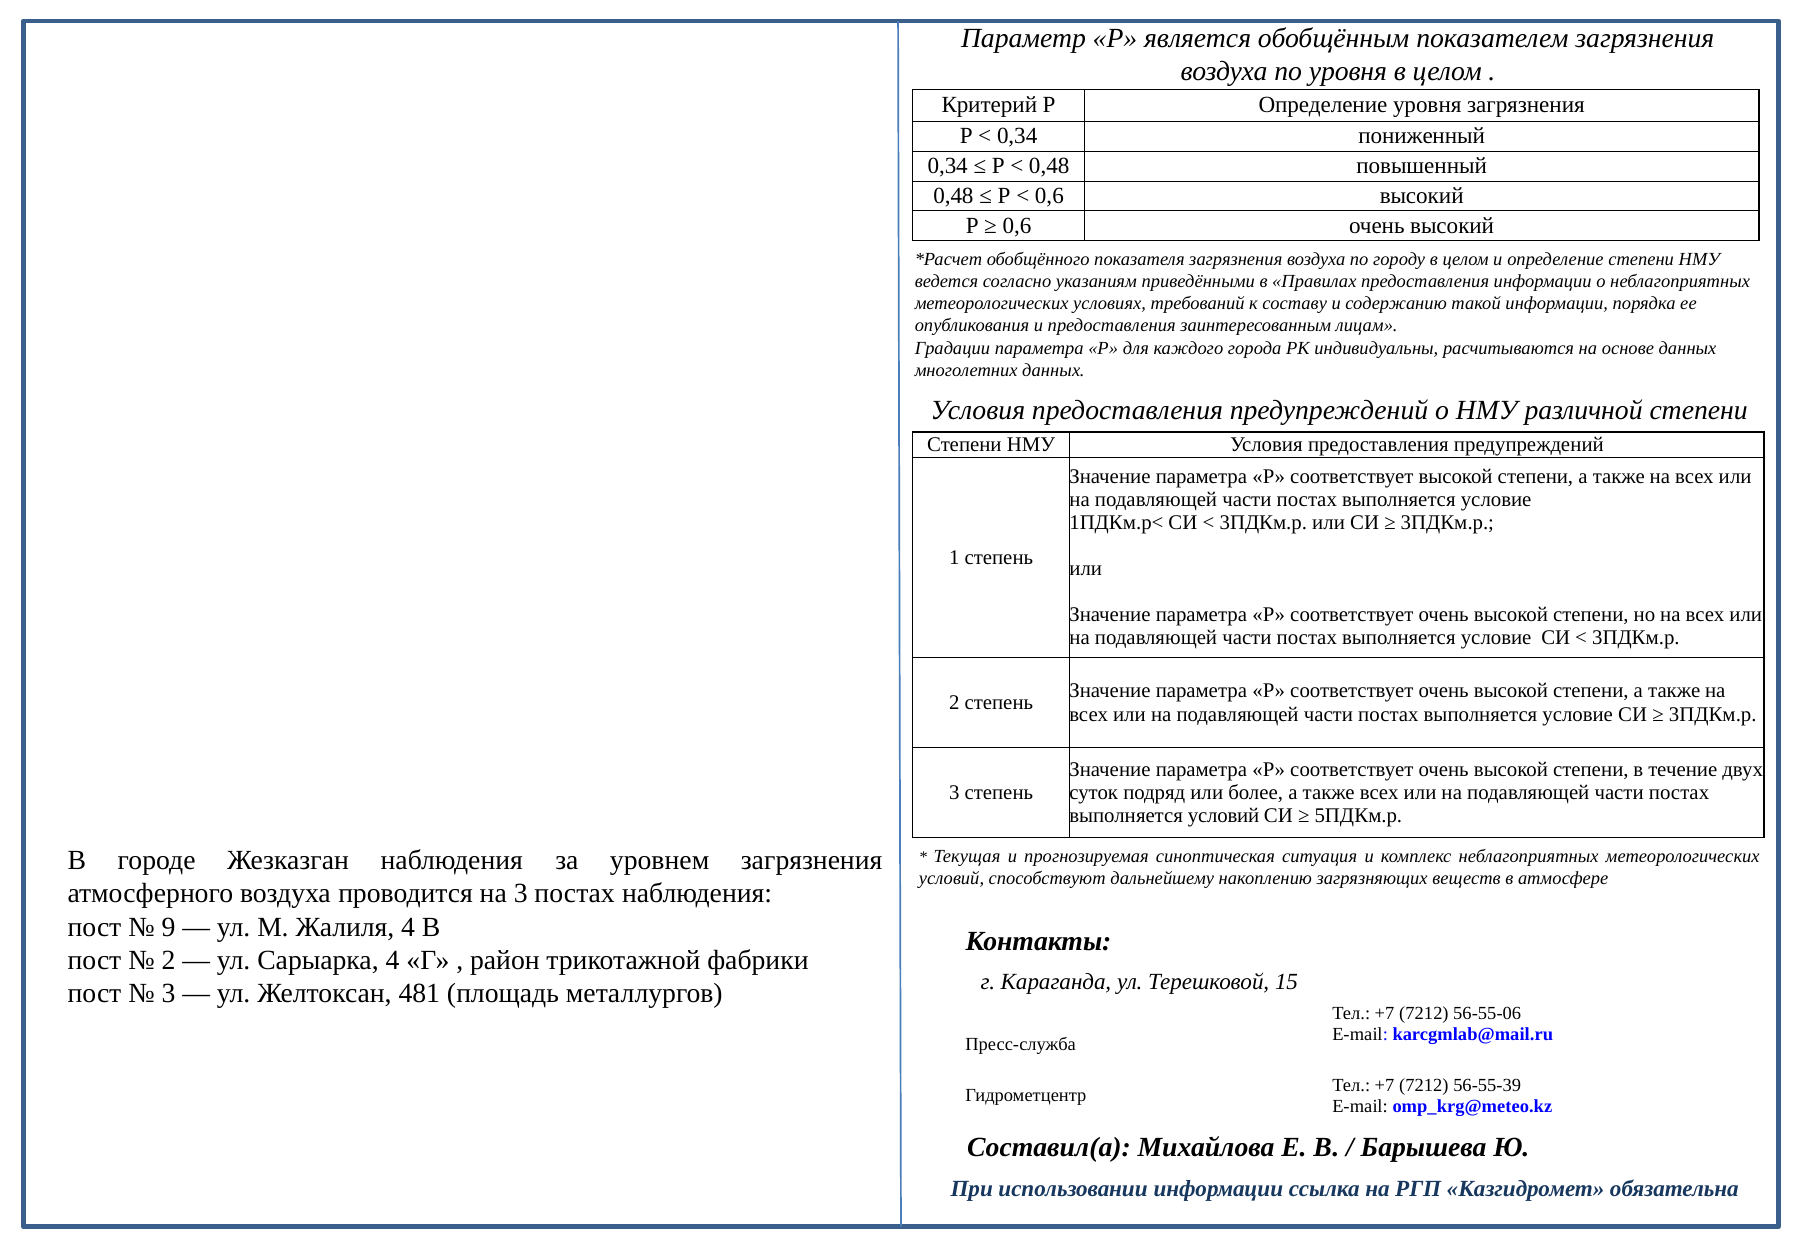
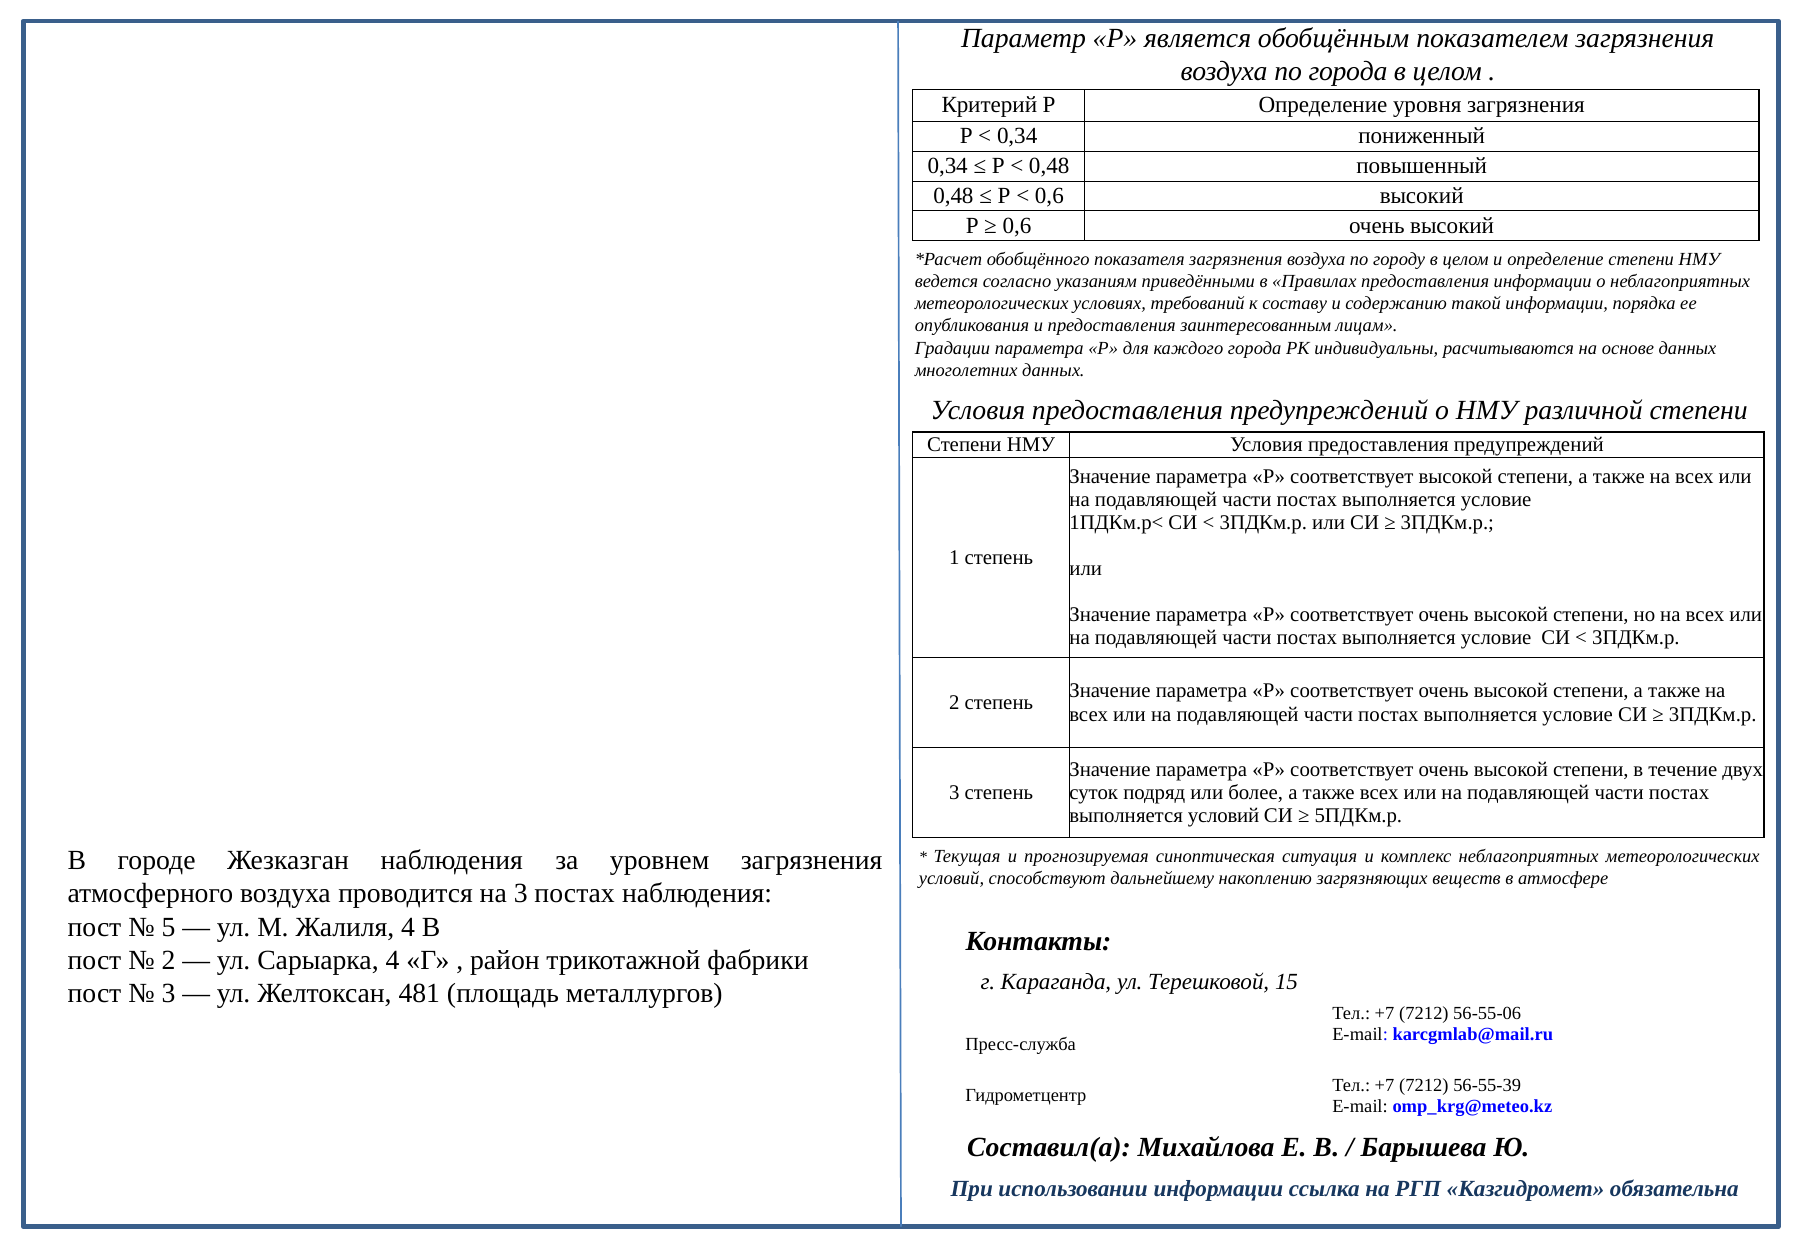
по уровня: уровня -> города
9: 9 -> 5
